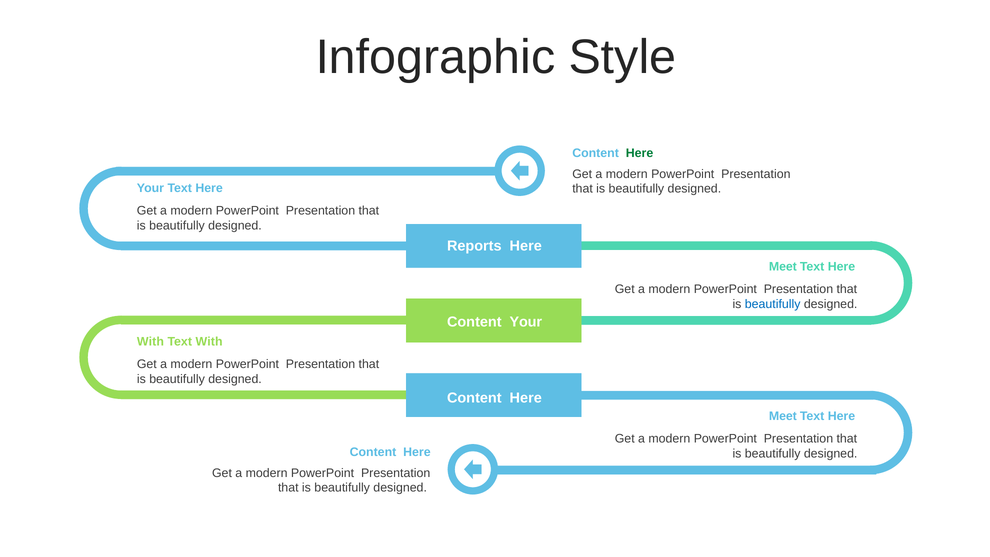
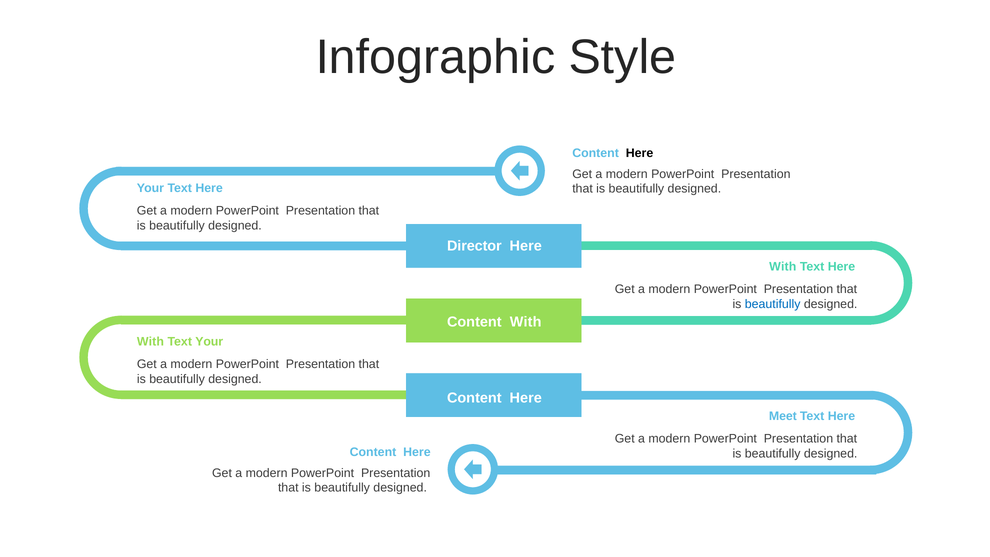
Here at (640, 153) colour: green -> black
Reports: Reports -> Director
Meet at (783, 267): Meet -> With
Content Your: Your -> With
Text With: With -> Your
